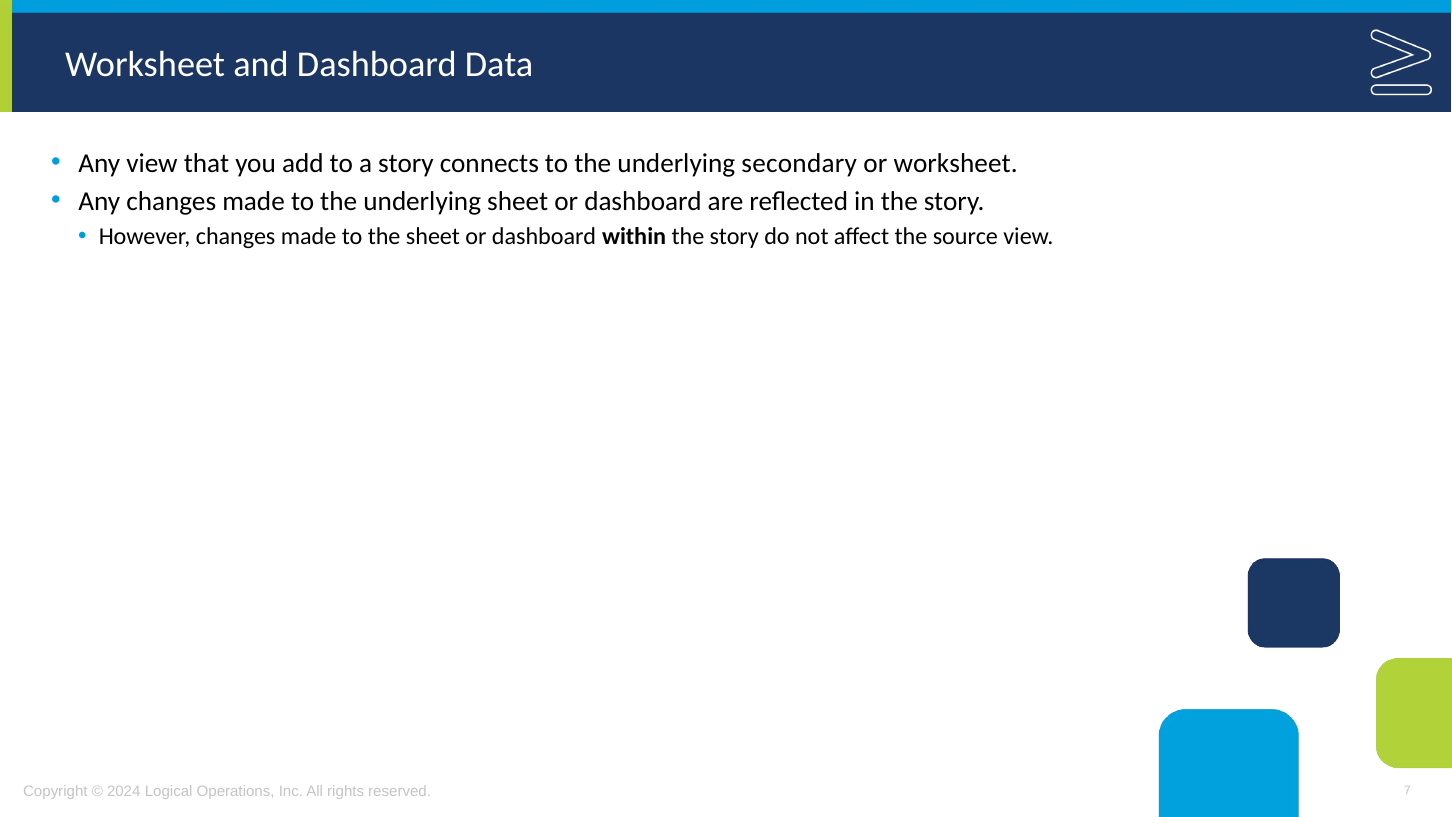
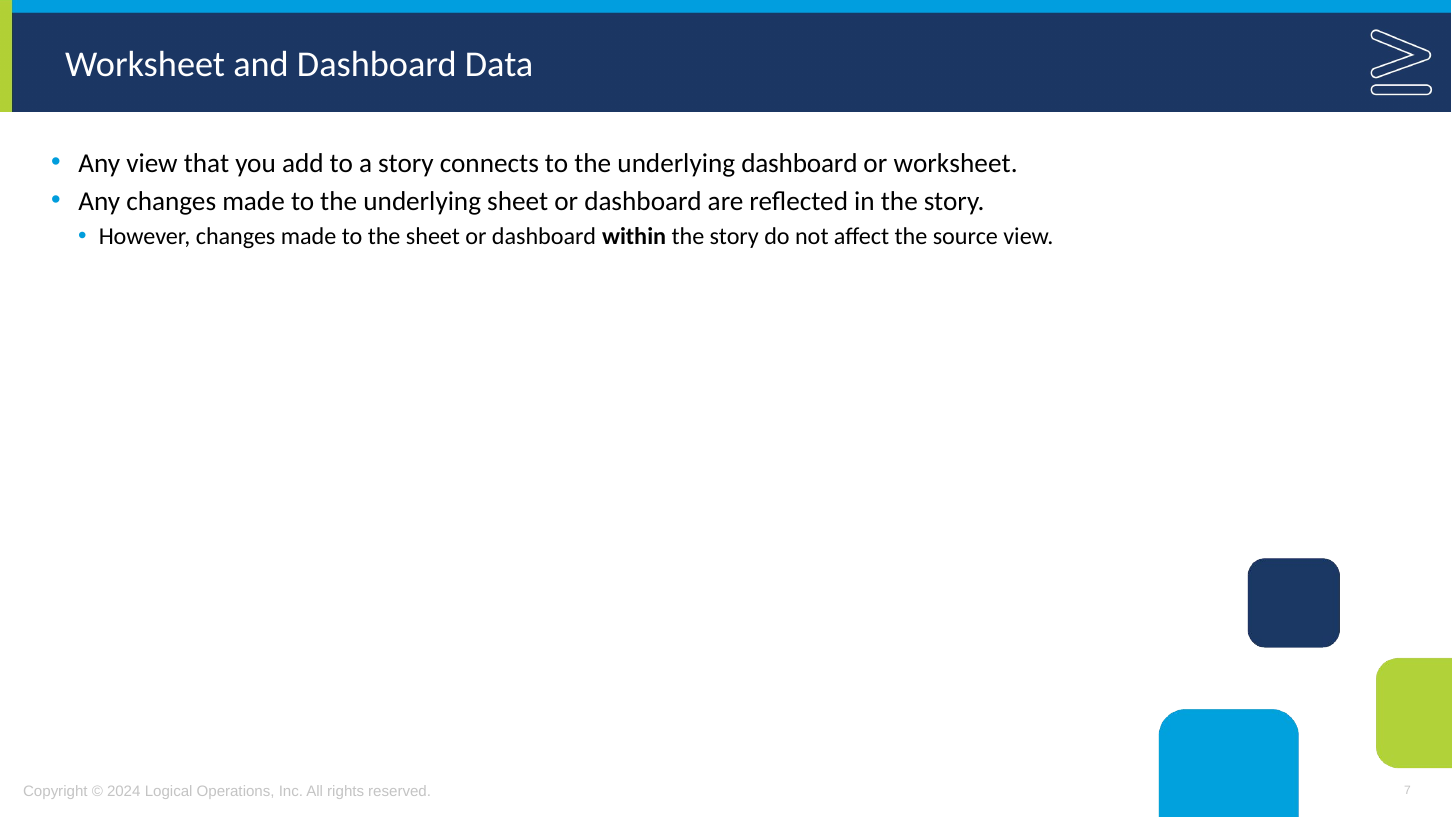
underlying secondary: secondary -> dashboard
